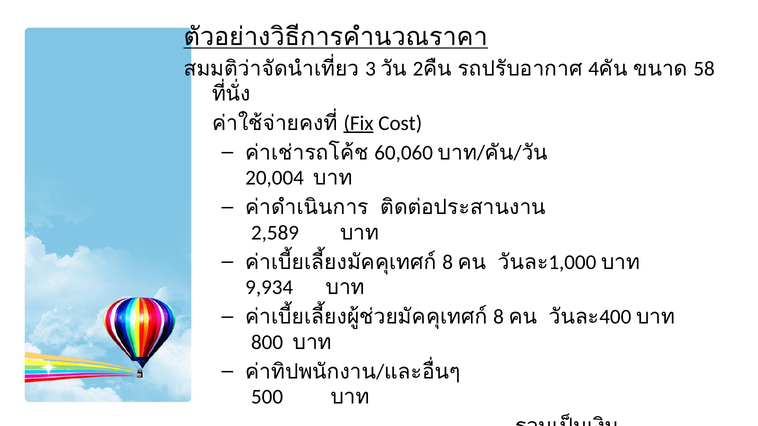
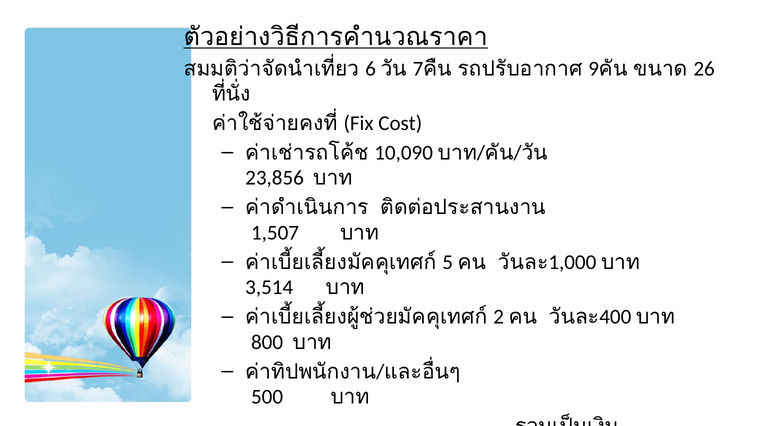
3: 3 -> 6
2: 2 -> 7
4: 4 -> 9
58: 58 -> 26
Fix underline: present -> none
60,060: 60,060 -> 10,090
20,004: 20,004 -> 23,856
2,589: 2,589 -> 1,507
8 at (448, 262): 8 -> 5
9,934: 9,934 -> 3,514
8 at (499, 317): 8 -> 2
